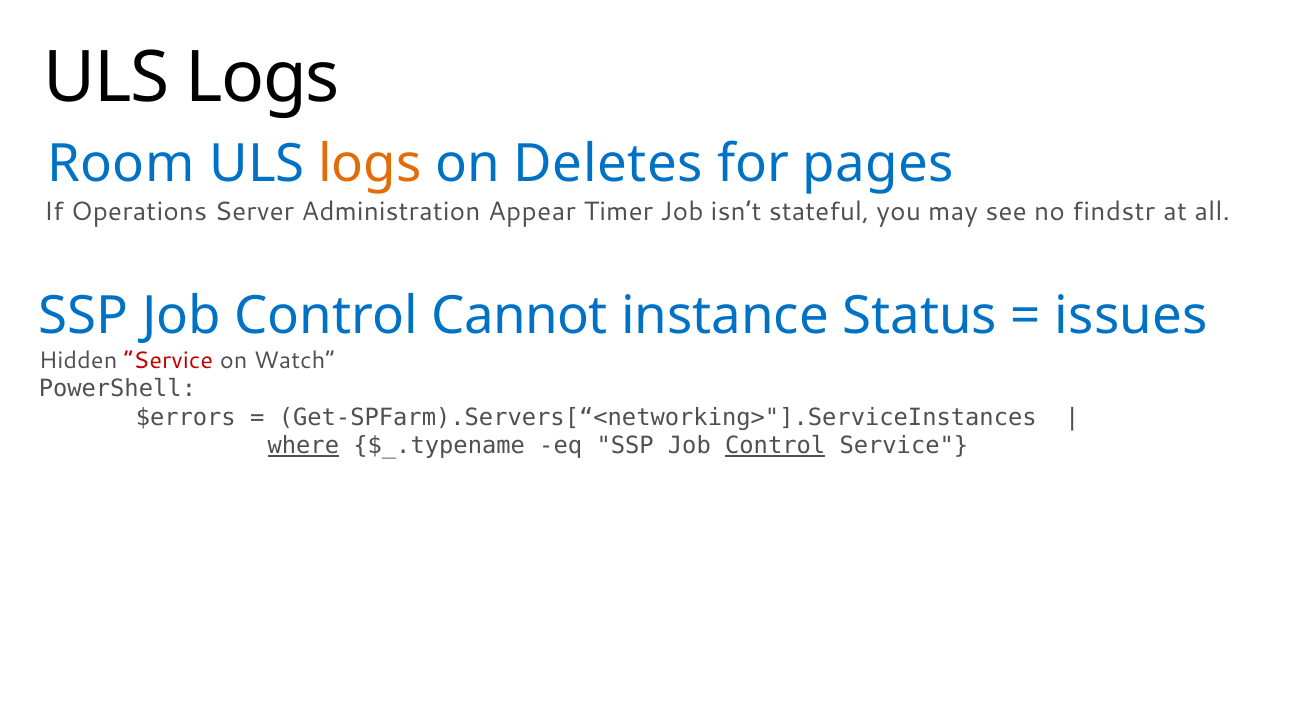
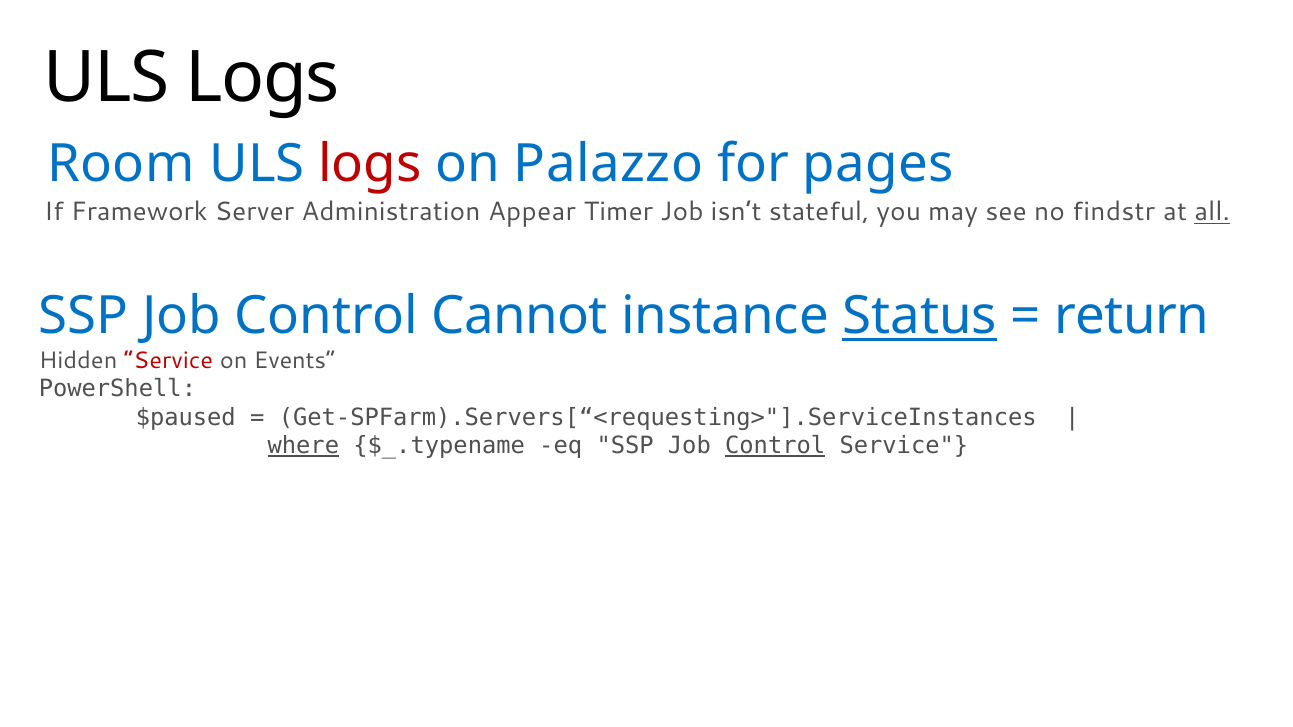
logs at (370, 164) colour: orange -> red
Deletes: Deletes -> Palazzo
Operations: Operations -> Framework
all underline: none -> present
Status underline: none -> present
issues: issues -> return
Watch: Watch -> Events
$errors: $errors -> $paused
Get-SPFarm).Servers[“<networking>"].ServiceInstances: Get-SPFarm).Servers[“<networking>"].ServiceInstances -> Get-SPFarm).Servers[“<requesting>"].ServiceInstances
